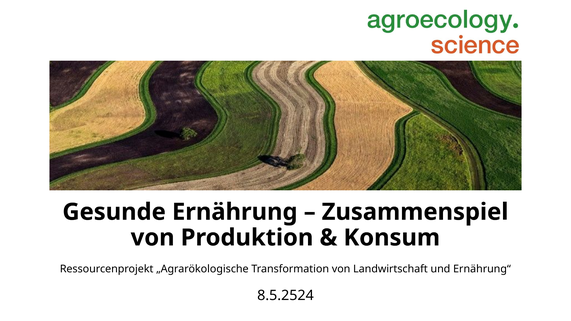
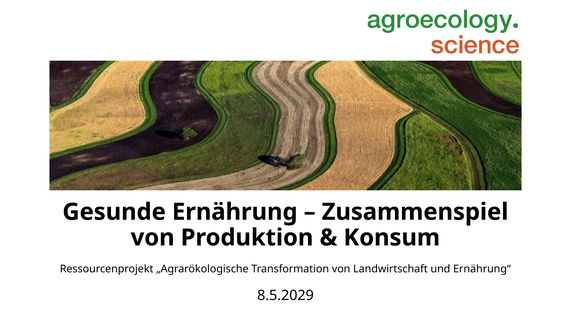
8.5.2524: 8.5.2524 -> 8.5.2029
